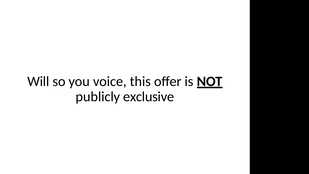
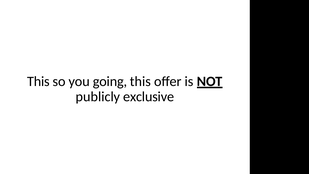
Will at (38, 81): Will -> This
voice: voice -> going
